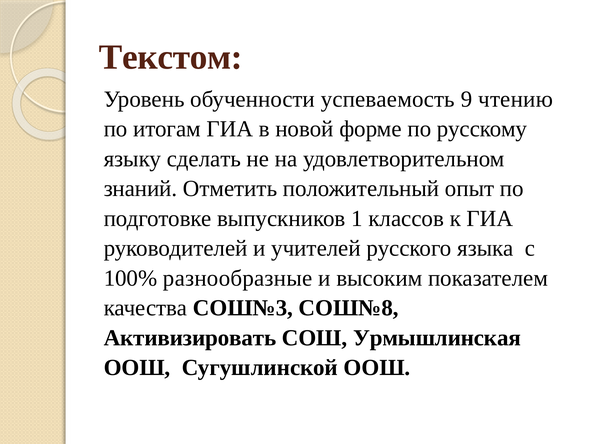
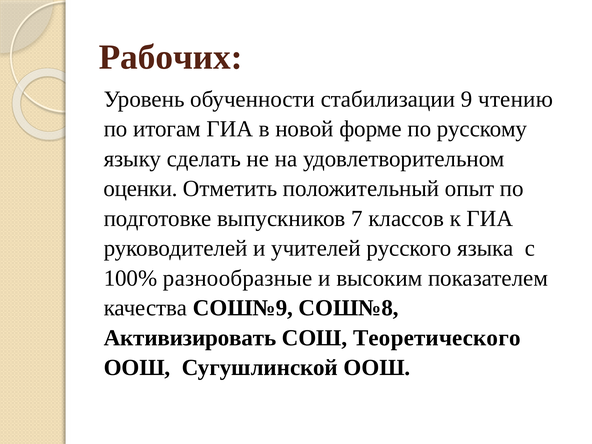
Текстом: Текстом -> Рабочих
успеваемость: успеваемость -> стабилизации
знаний: знаний -> оценки
1: 1 -> 7
СОШ№3: СОШ№3 -> СОШ№9
Урмышлинская: Урмышлинская -> Теоретического
